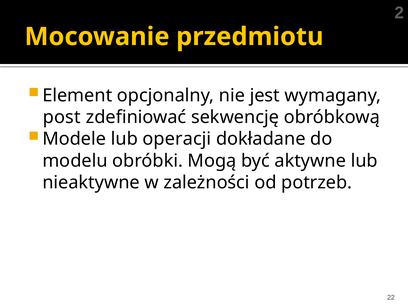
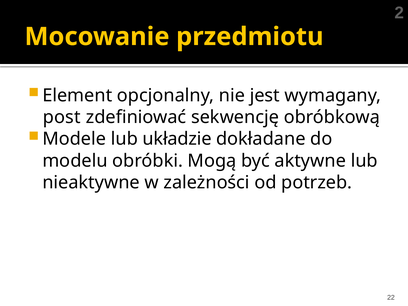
operacji: operacji -> układzie
